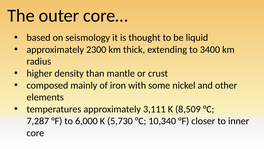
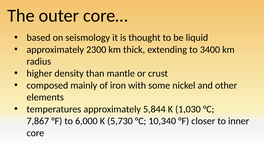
3,111: 3,111 -> 5,844
8,509: 8,509 -> 1,030
7,287: 7,287 -> 7,867
